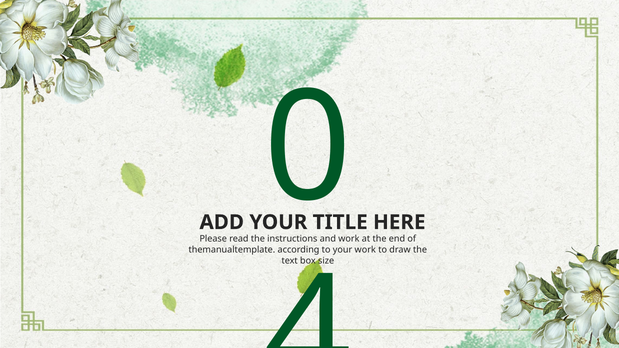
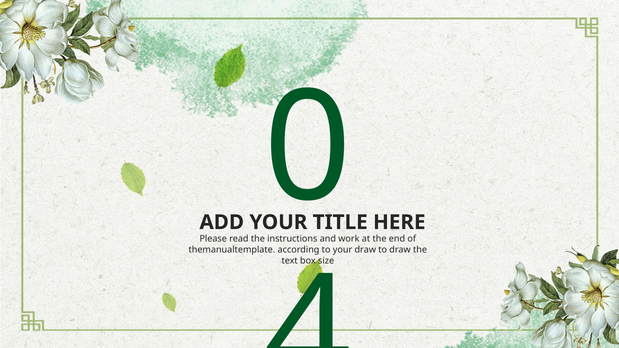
work at (365, 250): work -> draw
